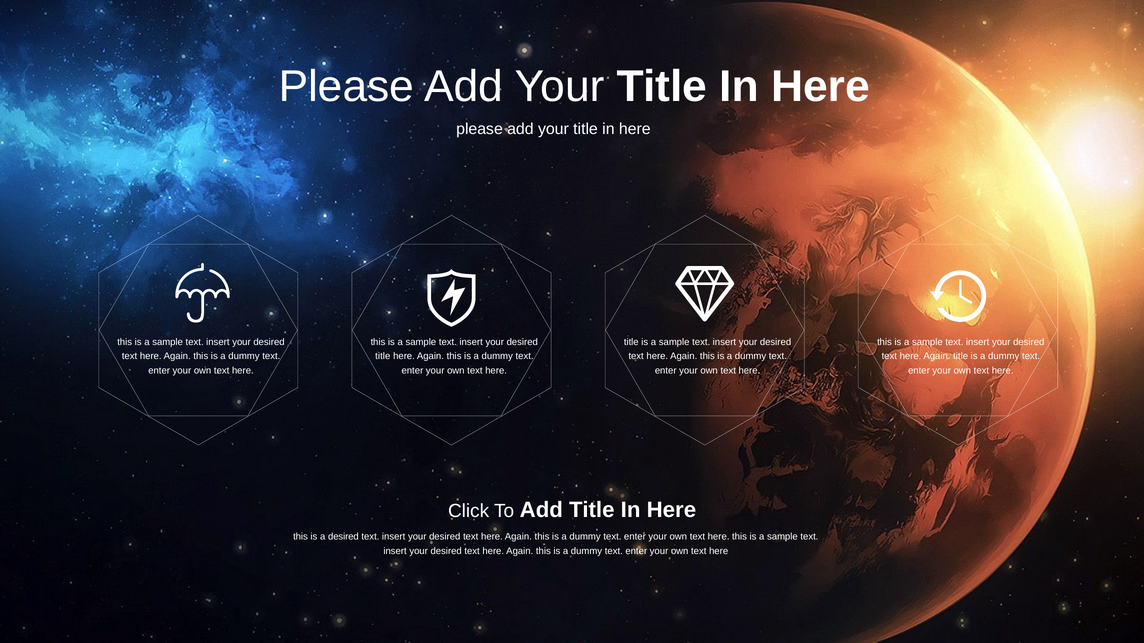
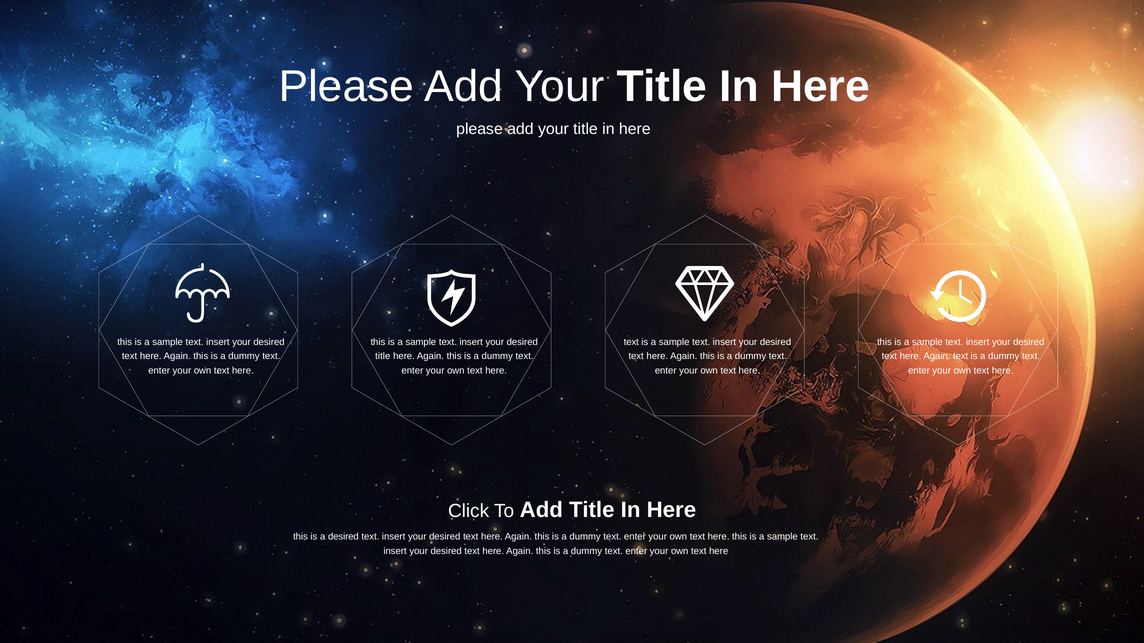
title at (631, 342): title -> text
Again title: title -> text
